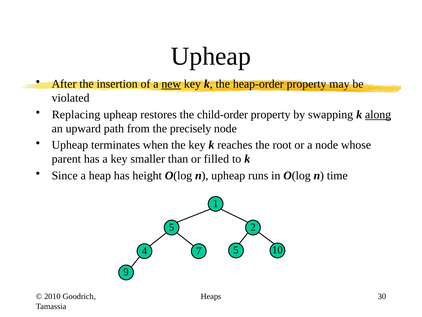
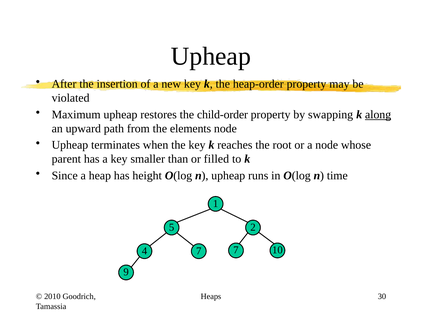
new underline: present -> none
Replacing: Replacing -> Maximum
precisely: precisely -> elements
4 5: 5 -> 7
